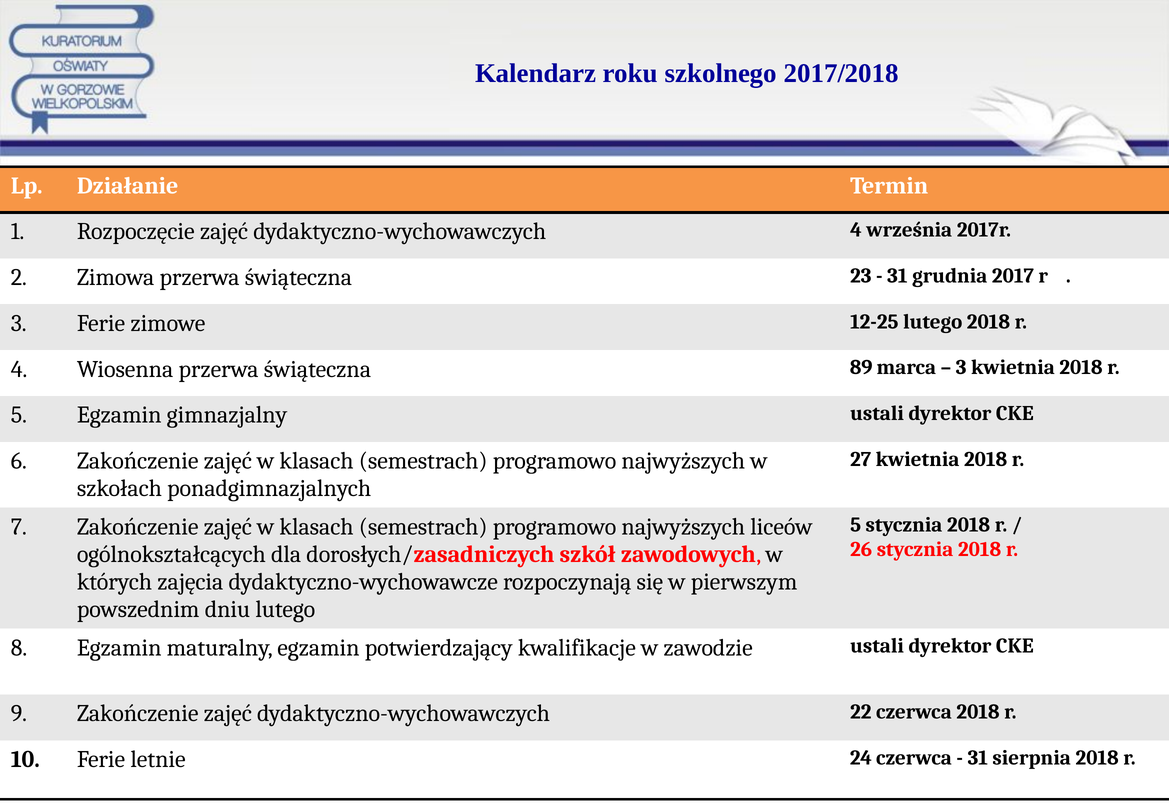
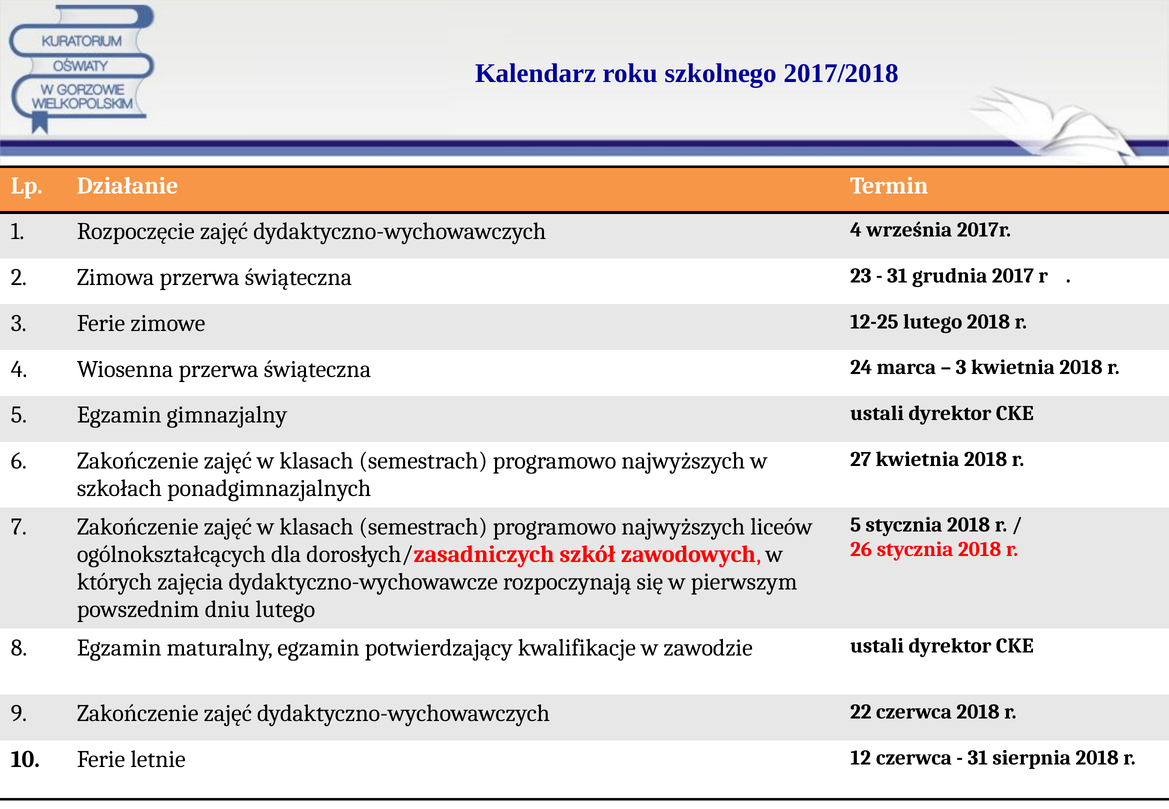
89: 89 -> 24
24: 24 -> 12
